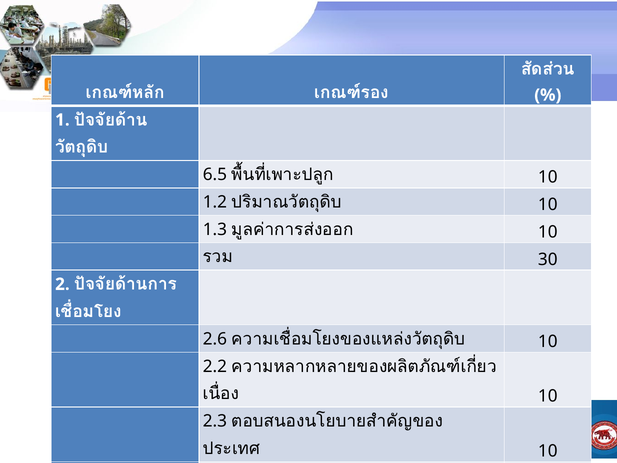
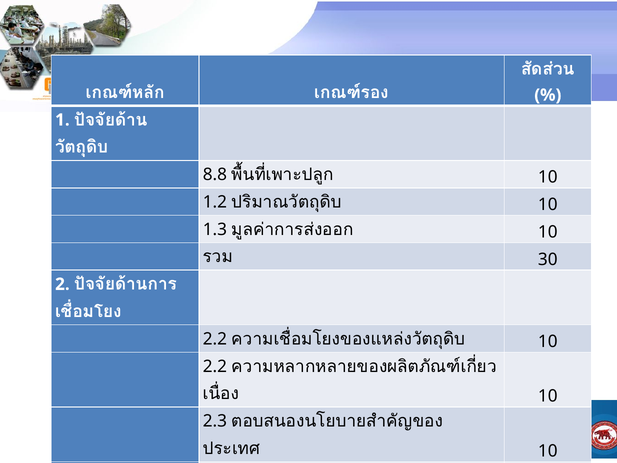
6.5: 6.5 -> 8.8
2.6 at (215, 339): 2.6 -> 2.2
